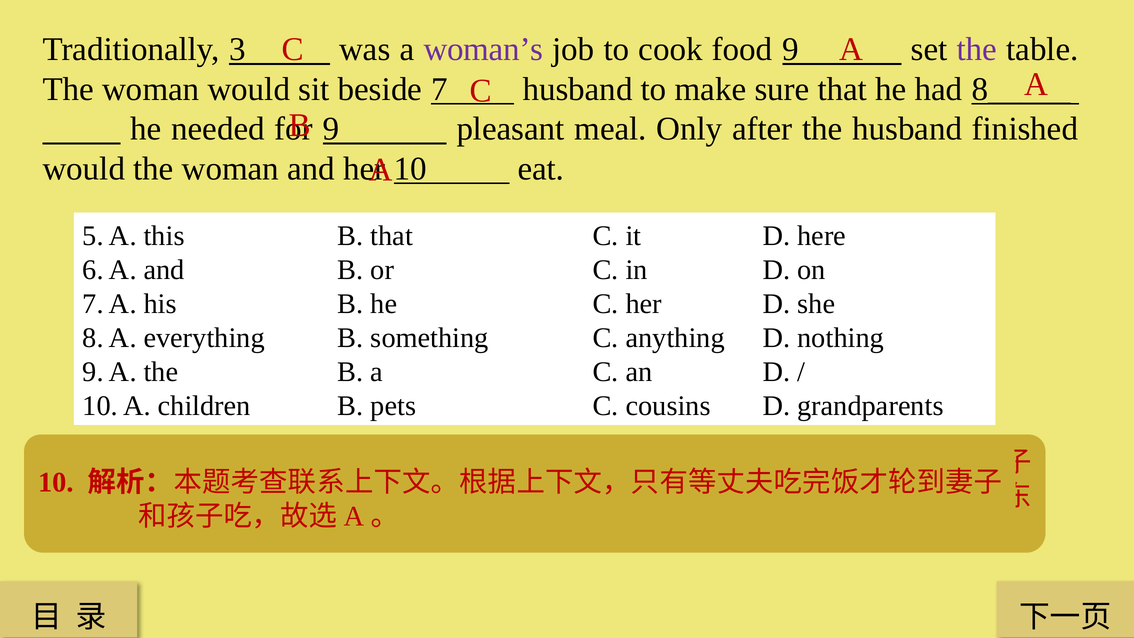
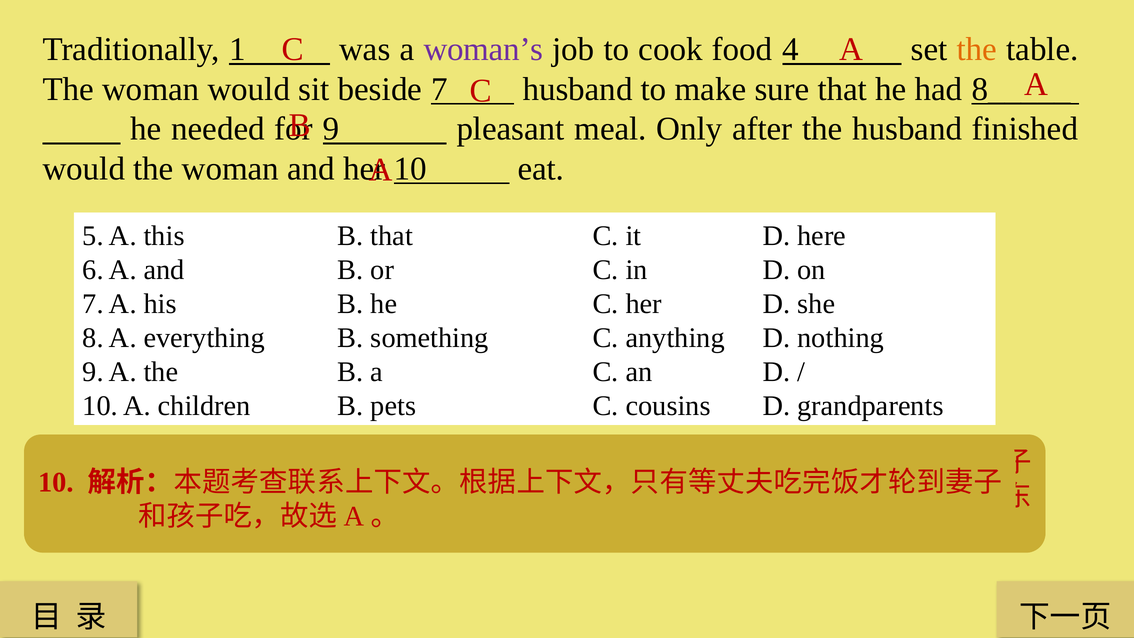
3: 3 -> 1
food 9: 9 -> 4
the at (977, 50) colour: purple -> orange
